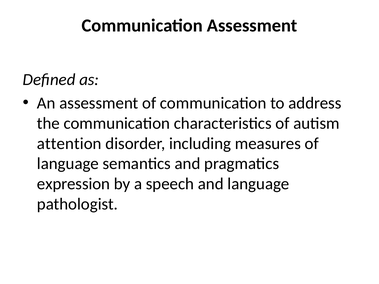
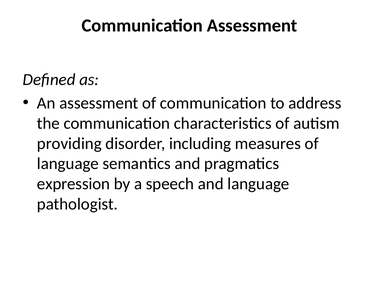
attention: attention -> providing
